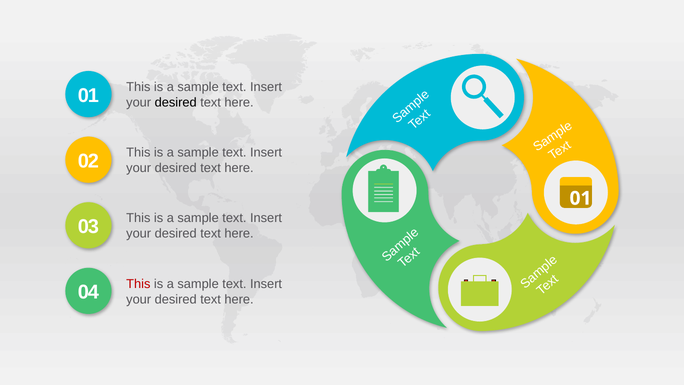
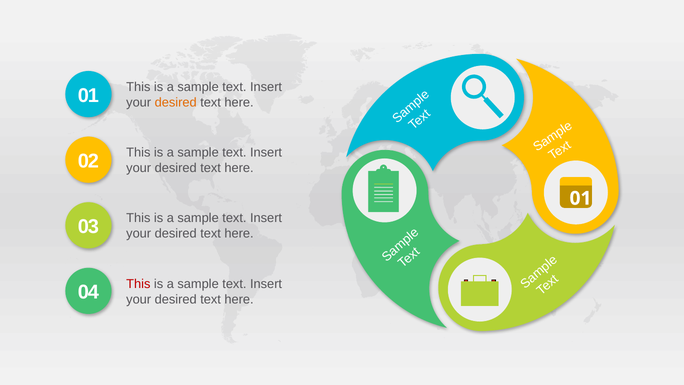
desired at (176, 102) colour: black -> orange
